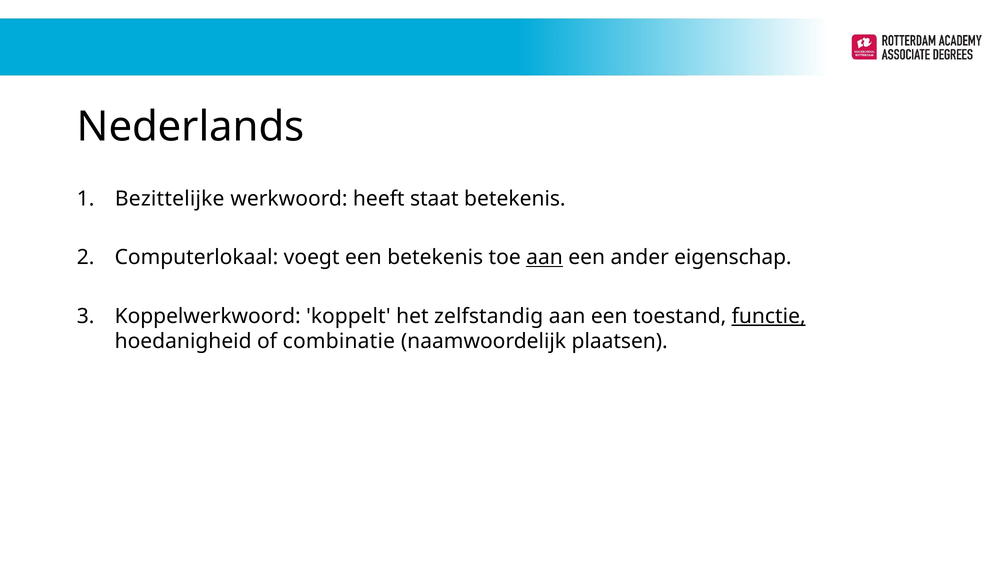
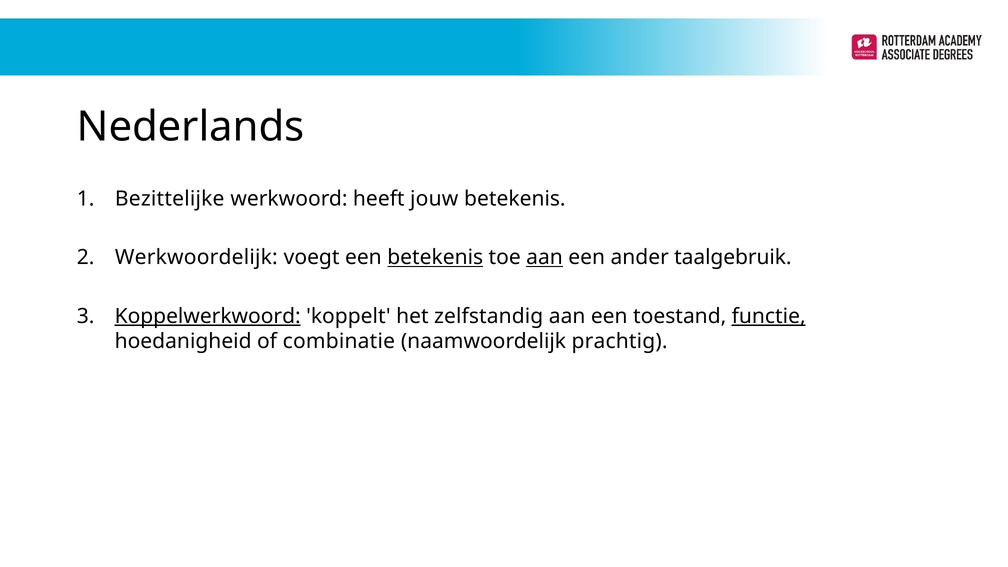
staat: staat -> jouw
Computerlokaal: Computerlokaal -> Werkwoordelijk
betekenis at (435, 257) underline: none -> present
eigenschap: eigenschap -> taalgebruik
Koppelwerkwoord underline: none -> present
plaatsen: plaatsen -> prachtig
